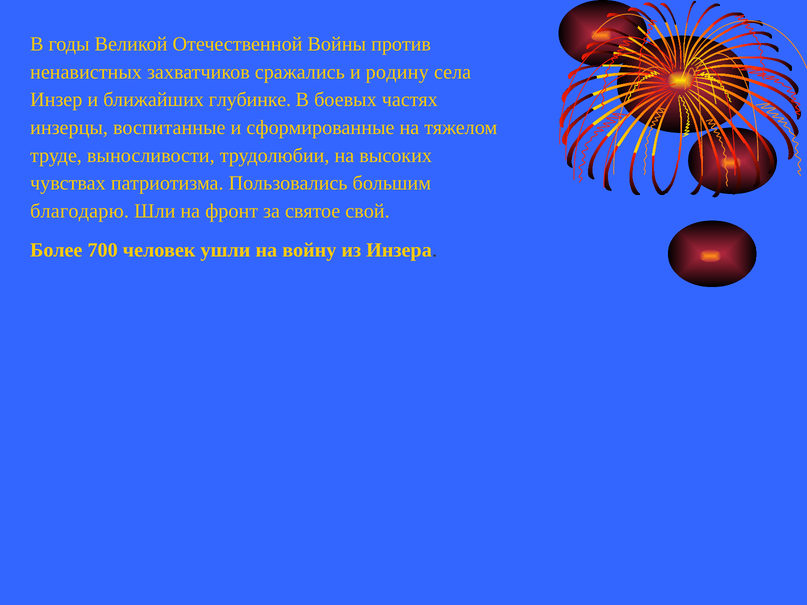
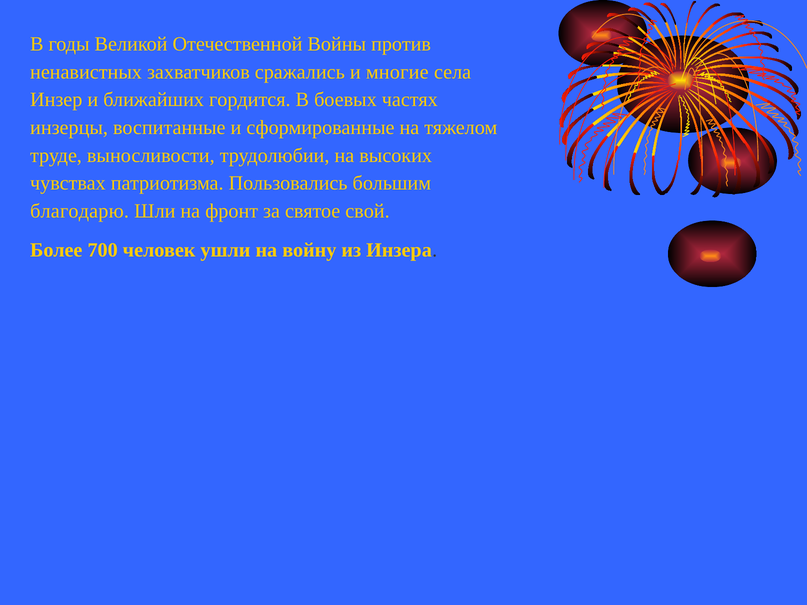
родину: родину -> многие
глубинке: глубинке -> гордится
